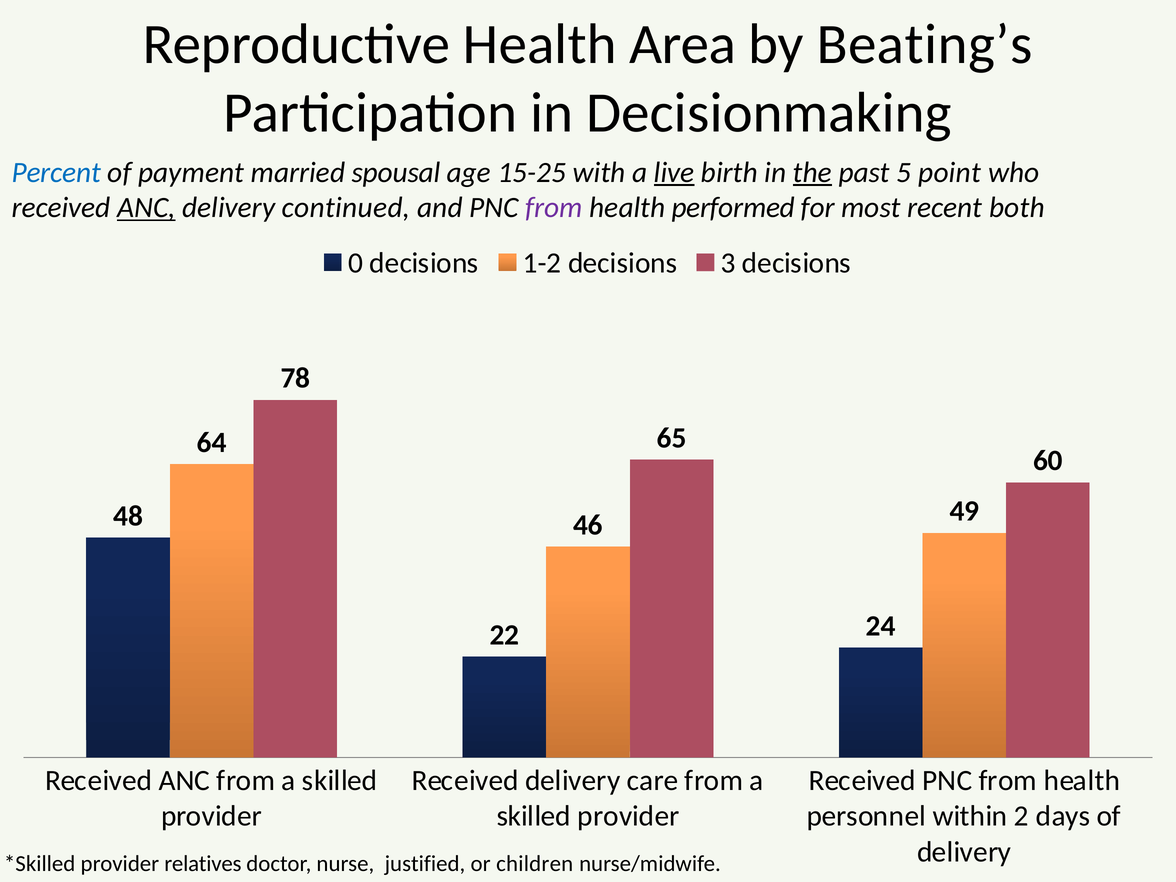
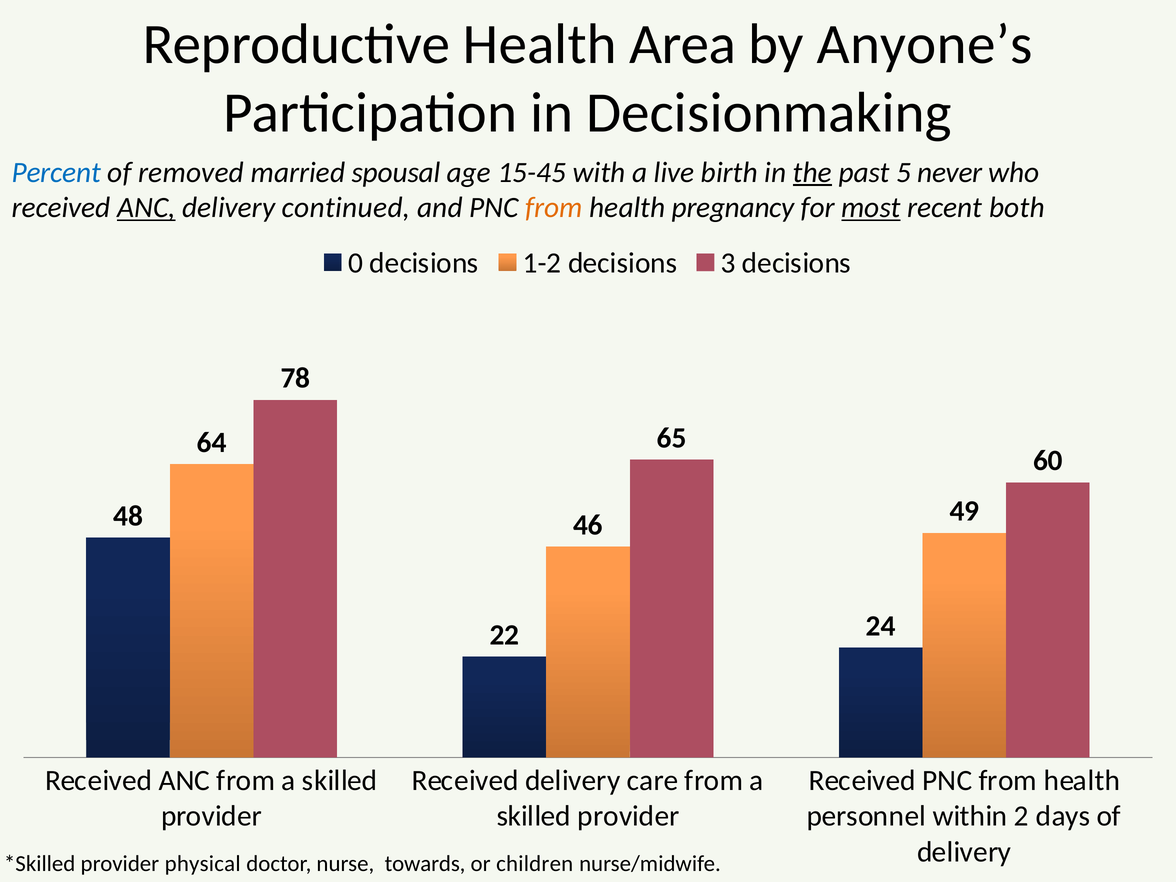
Beating’s: Beating’s -> Anyone’s
payment: payment -> removed
15-25: 15-25 -> 15-45
live underline: present -> none
point: point -> never
from at (554, 208) colour: purple -> orange
performed: performed -> pregnancy
most underline: none -> present
relatives: relatives -> physical
justified: justified -> towards
